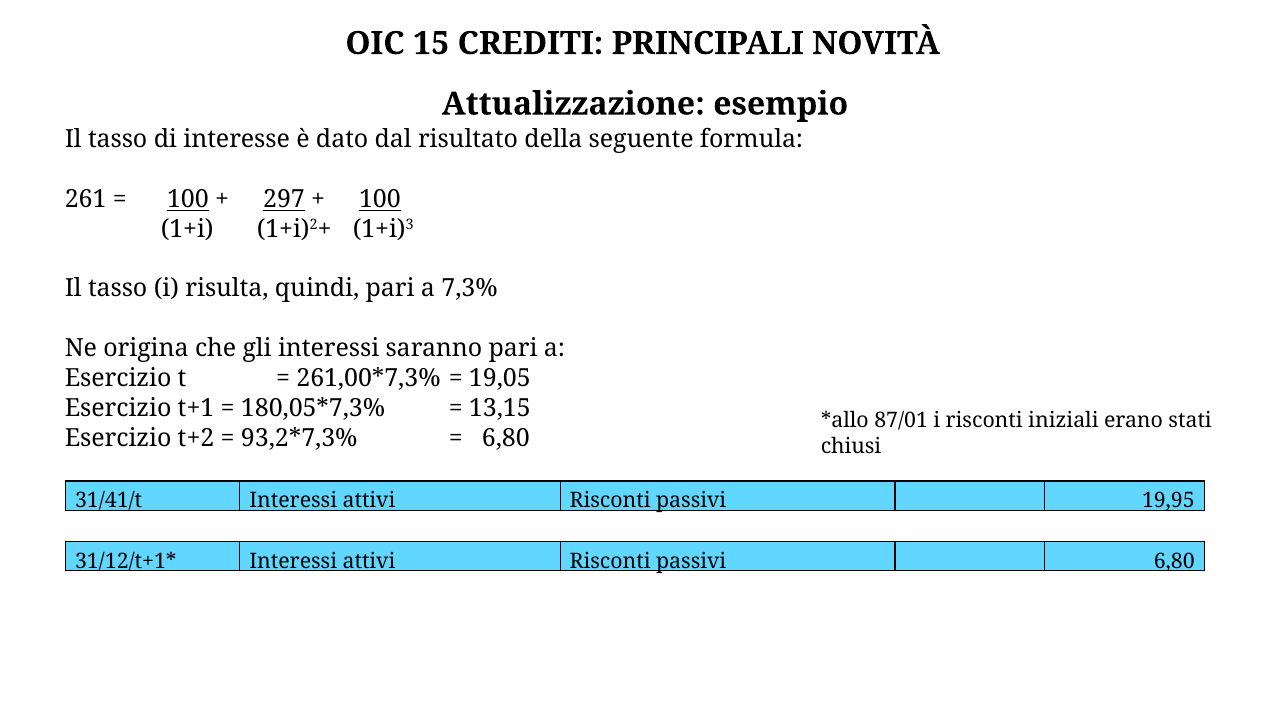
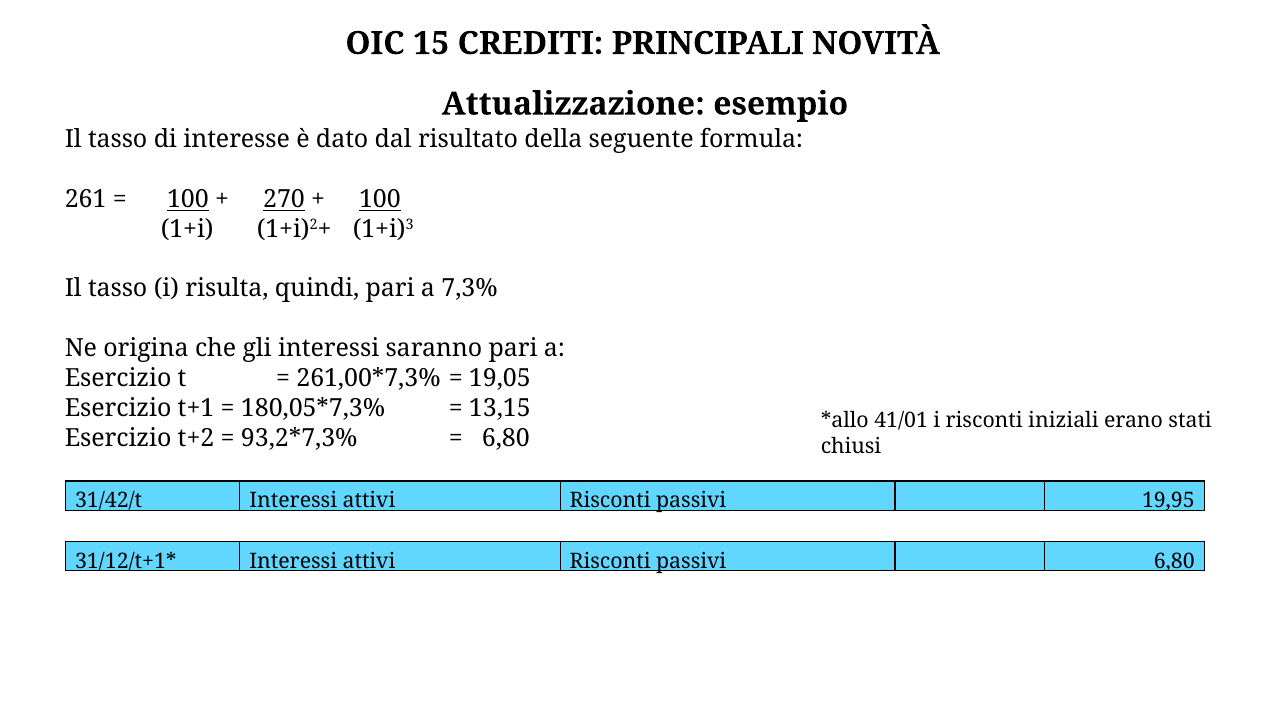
297: 297 -> 270
87/01: 87/01 -> 41/01
31/41/t: 31/41/t -> 31/42/t
